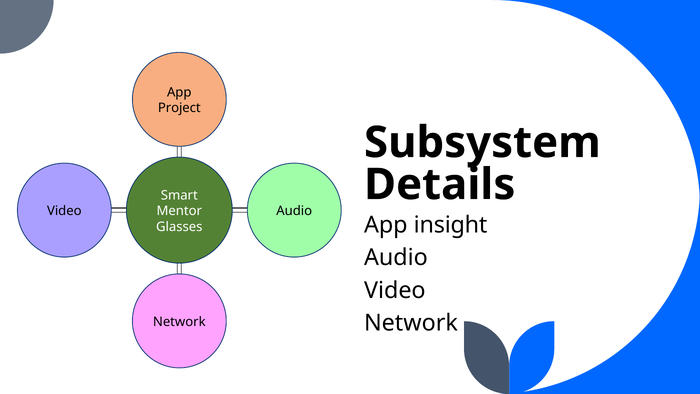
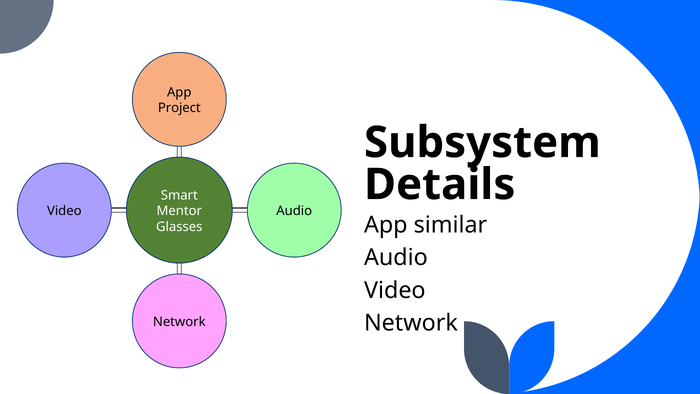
insight: insight -> similar
